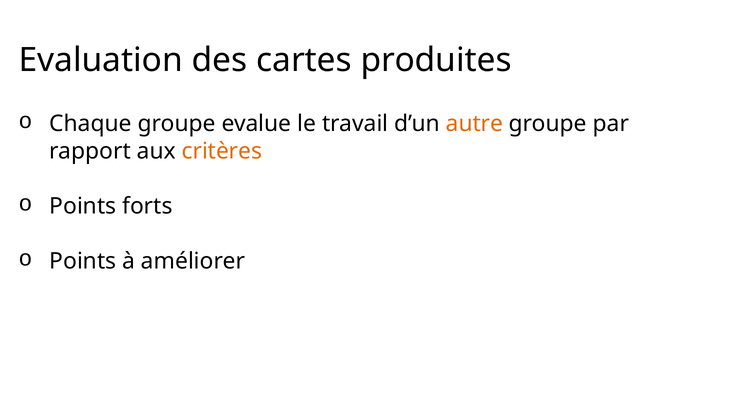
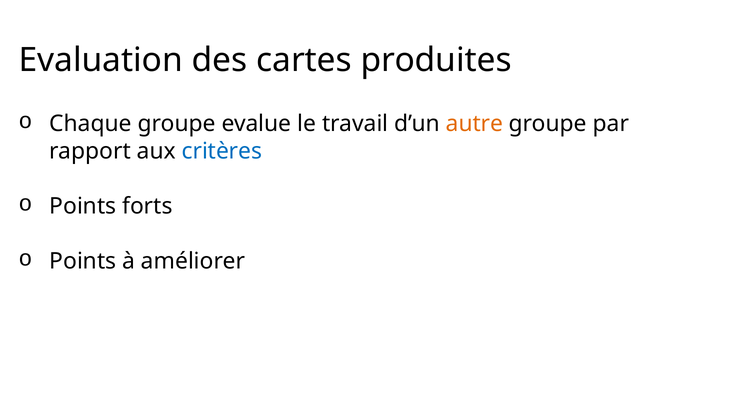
critères colour: orange -> blue
